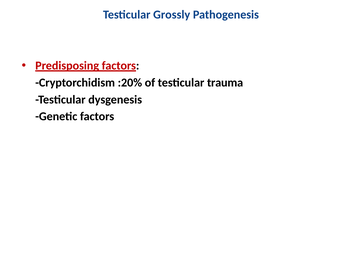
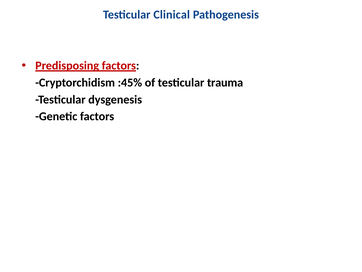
Grossly: Grossly -> Clinical
:20%: :20% -> :45%
